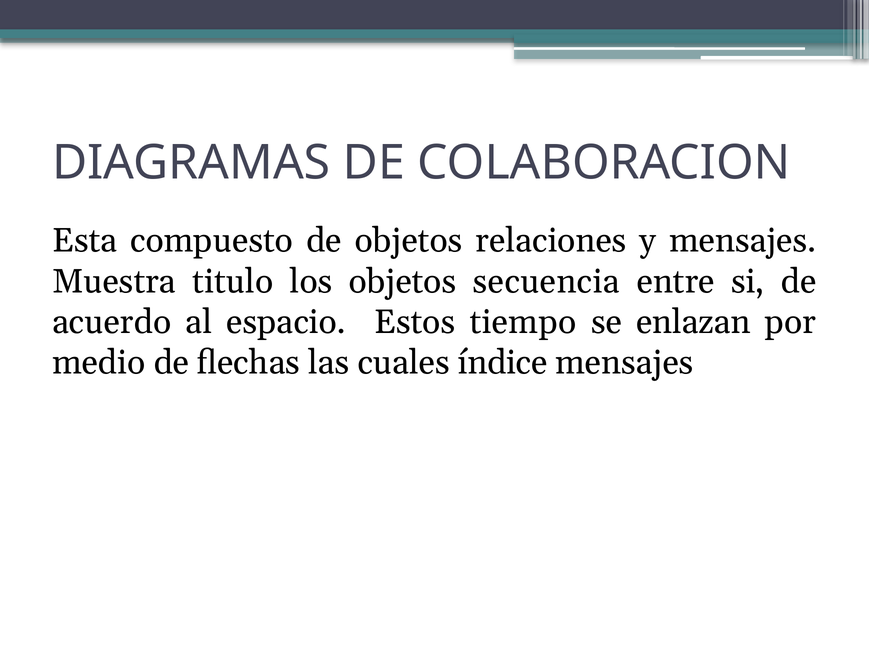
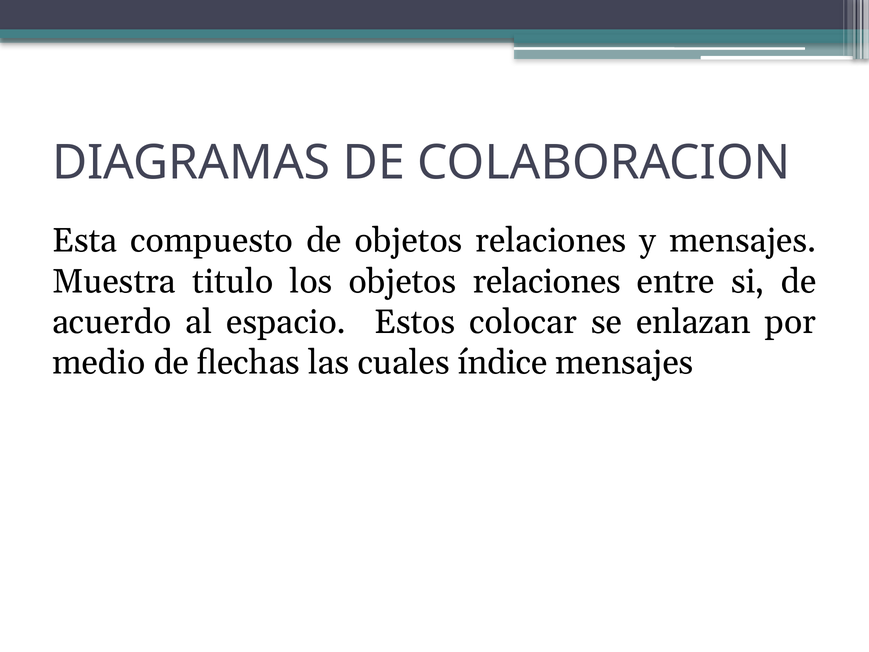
los objetos secuencia: secuencia -> relaciones
tiempo: tiempo -> colocar
